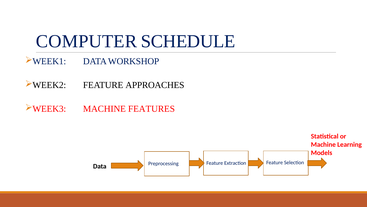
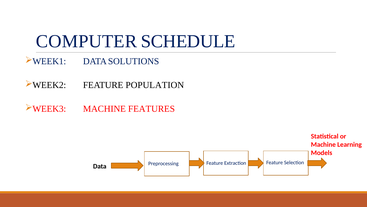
WORKSHOP: WORKSHOP -> SOLUTIONS
APPROACHES: APPROACHES -> POPULATION
